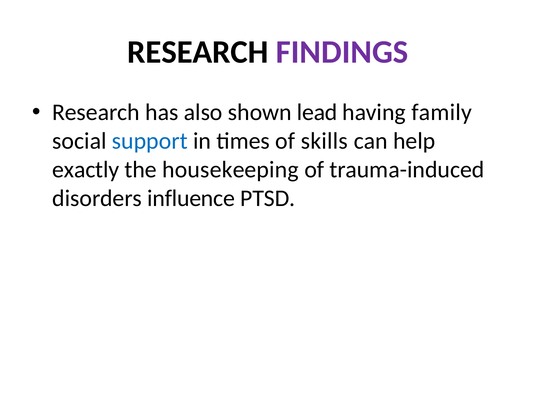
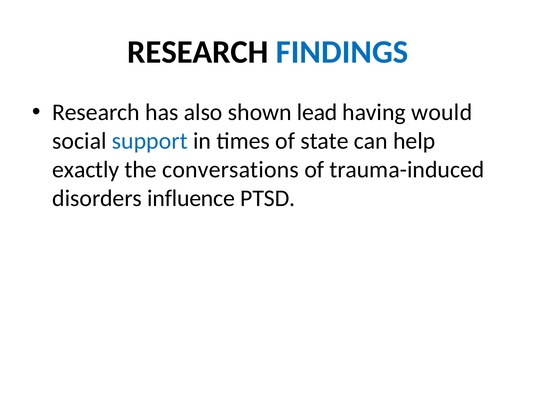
FINDINGS colour: purple -> blue
family: family -> would
skills: skills -> state
housekeeping: housekeeping -> conversations
